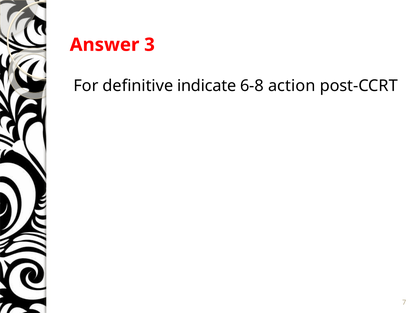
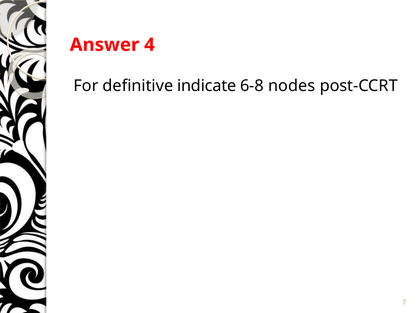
3: 3 -> 4
action: action -> nodes
